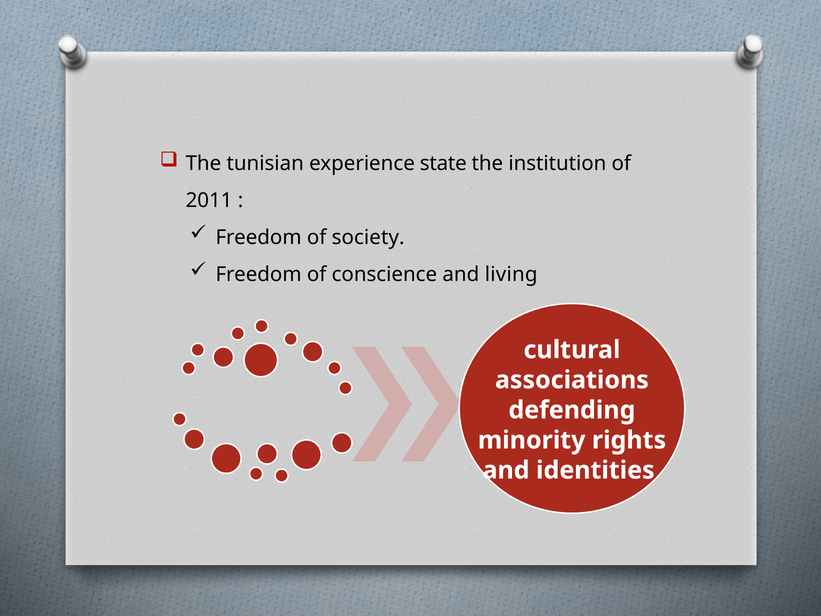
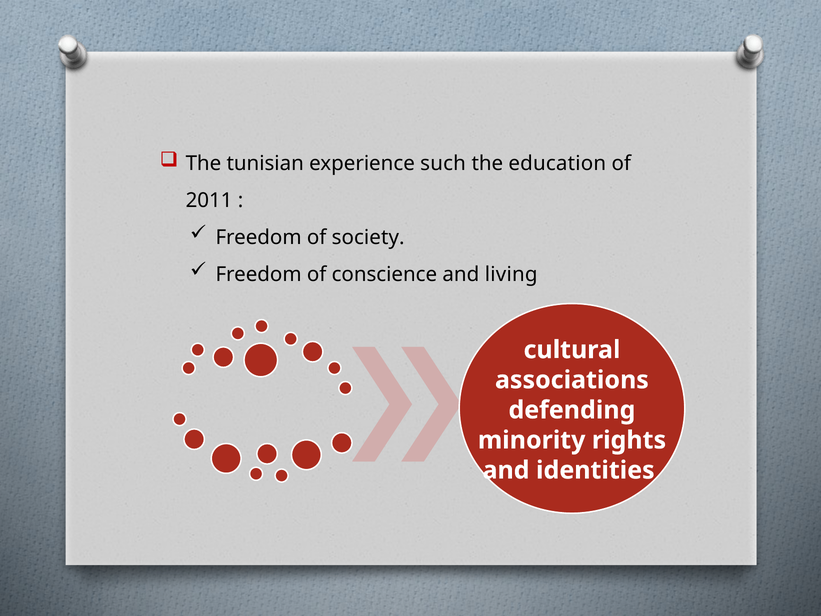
state: state -> such
institution: institution -> education
